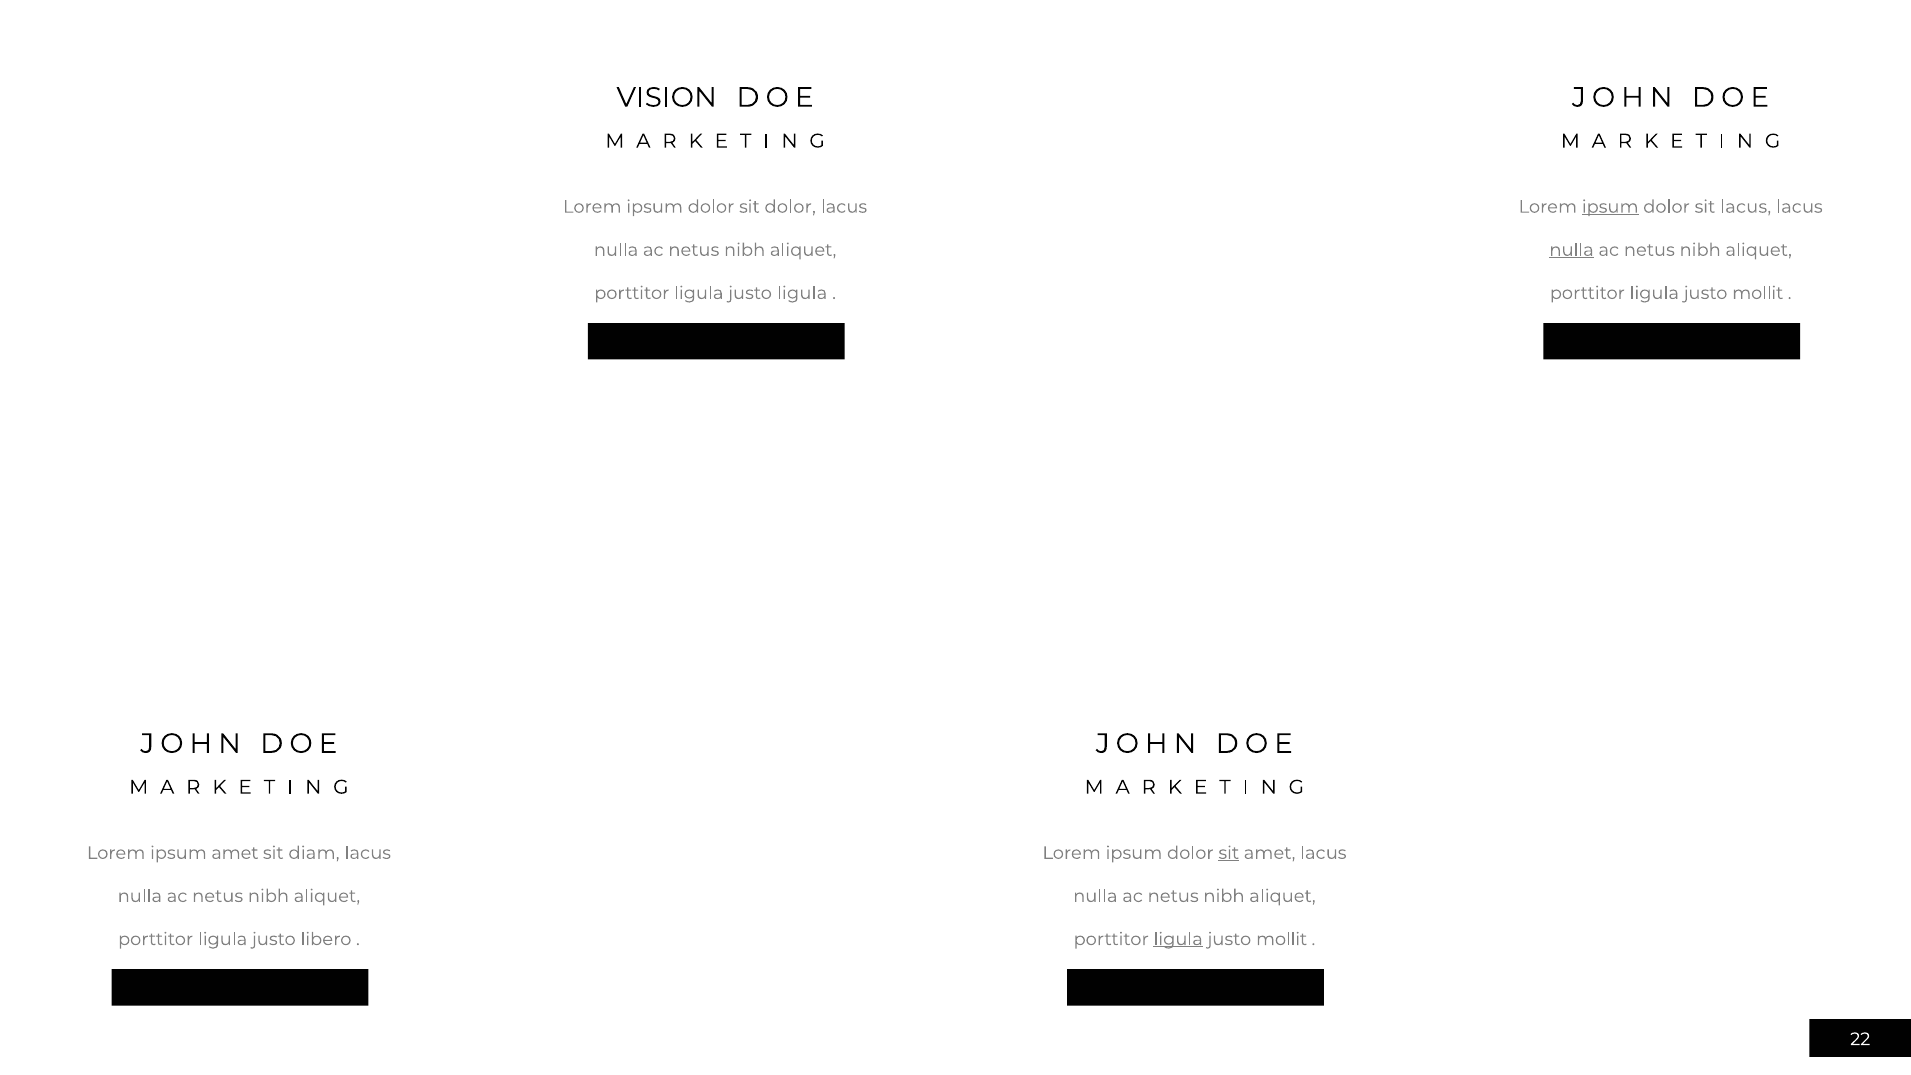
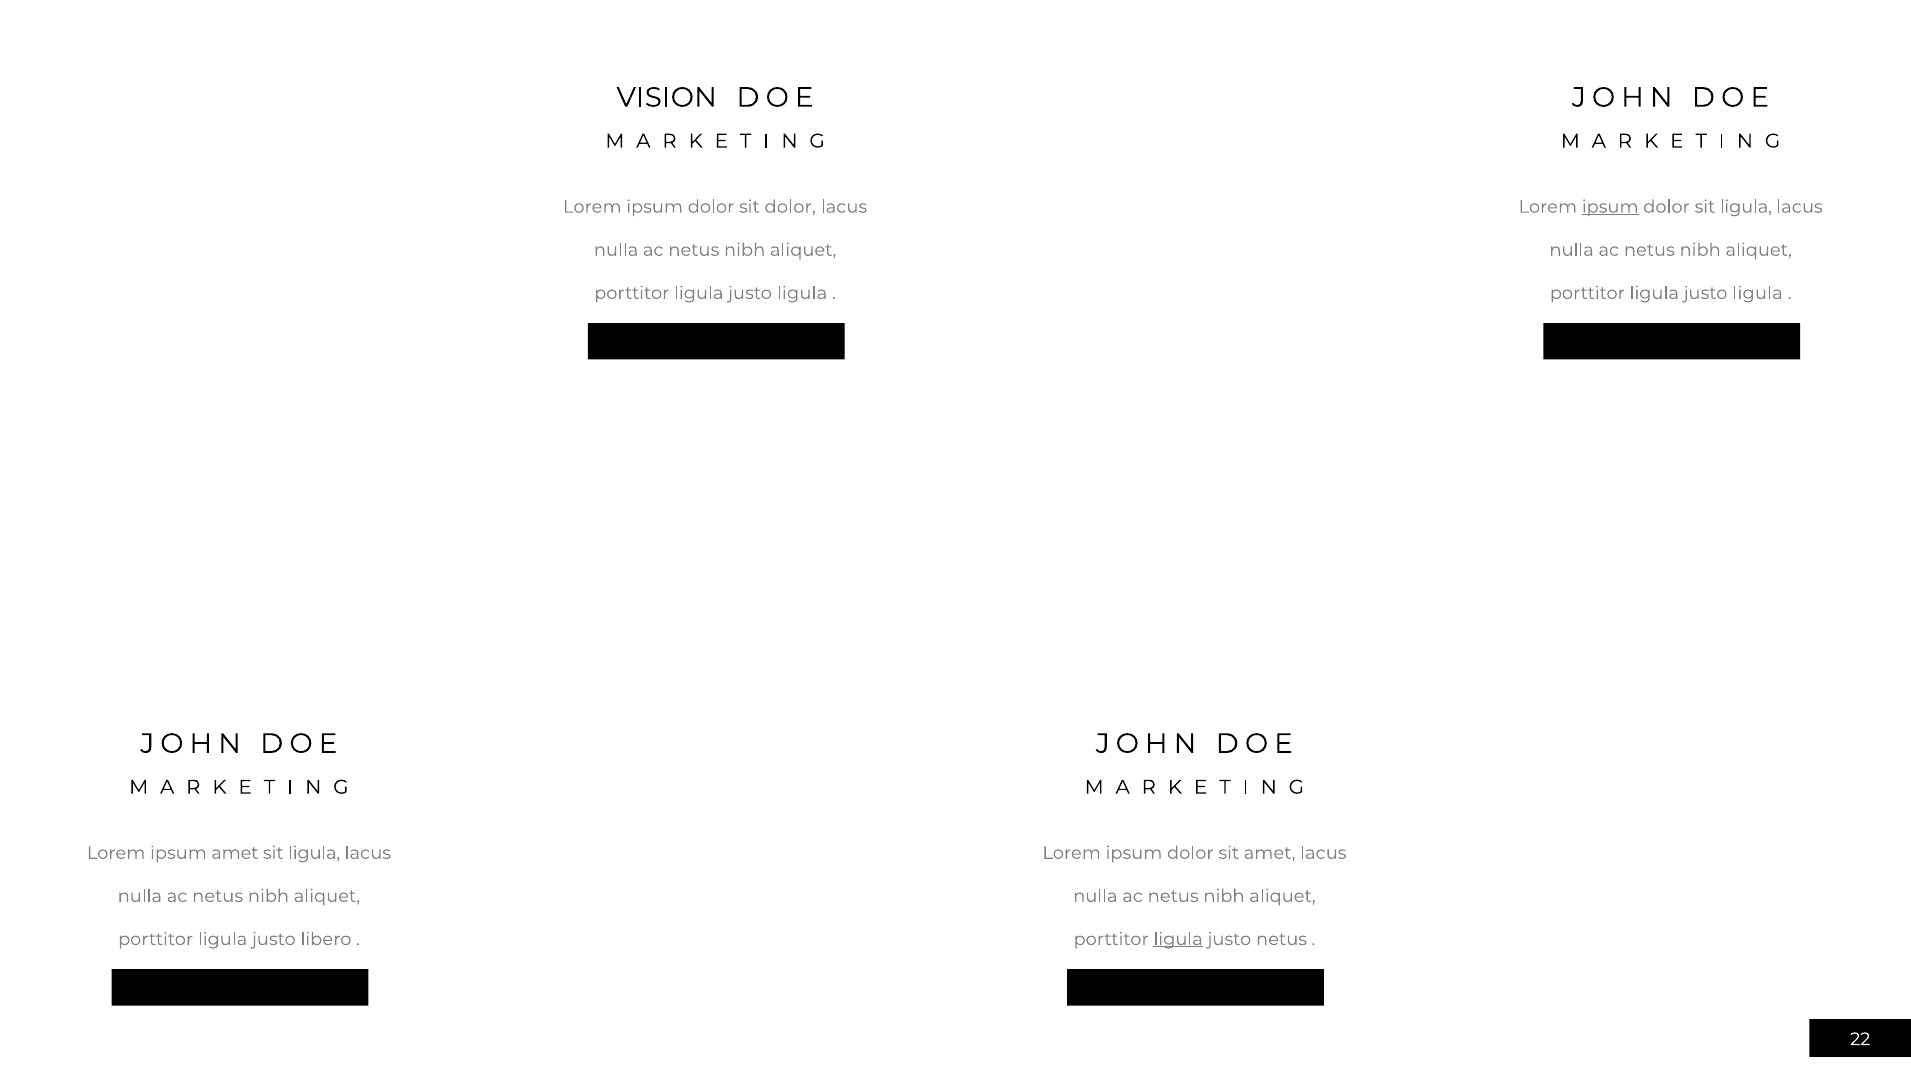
dolor sit lacus: lacus -> ligula
nulla at (1572, 250) underline: present -> none
mollit at (1758, 293): mollit -> ligula
diam at (314, 853): diam -> ligula
sit at (1229, 853) underline: present -> none
mollit at (1282, 939): mollit -> netus
